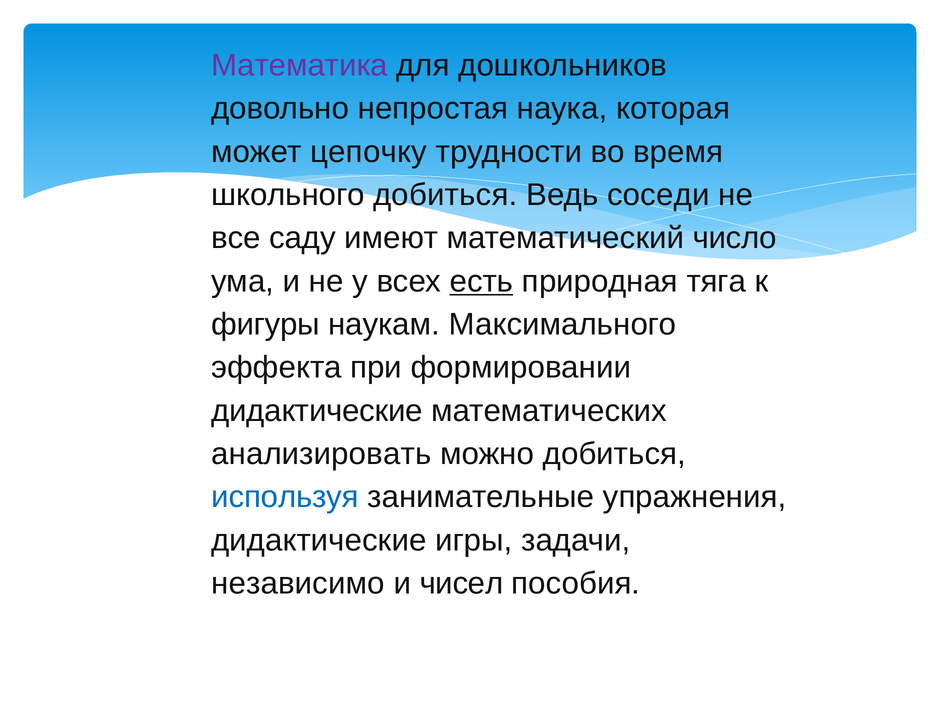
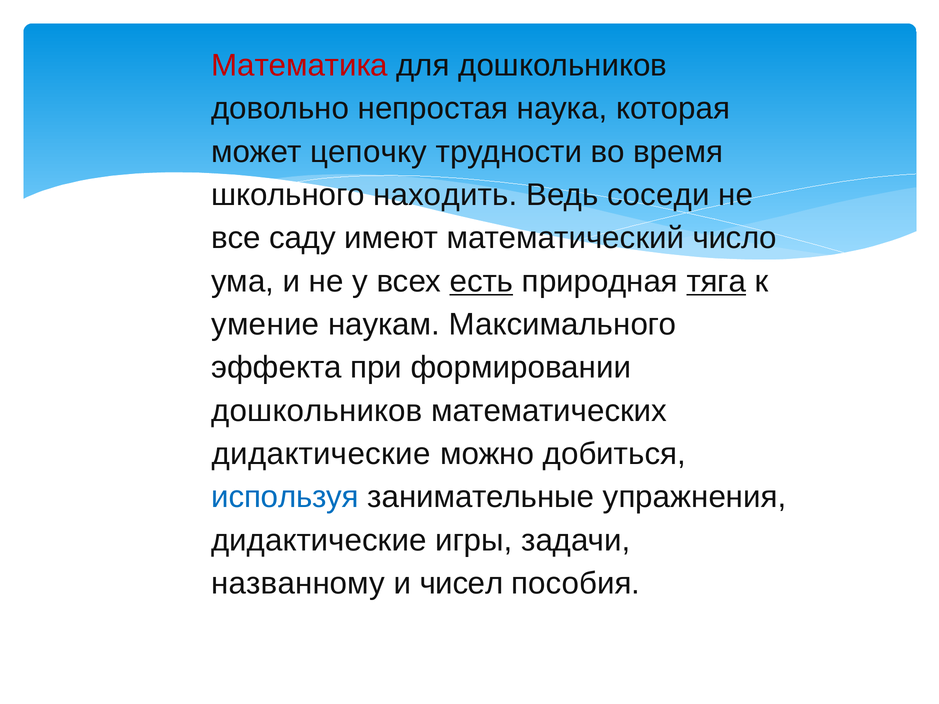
Математика colour: purple -> red
школьного добиться: добиться -> находить
тяга underline: none -> present
фигуры: фигуры -> умение
дидактические at (317, 411): дидактические -> дошкольников
анализировать at (321, 454): анализировать -> дидактические
независимо: независимо -> названному
